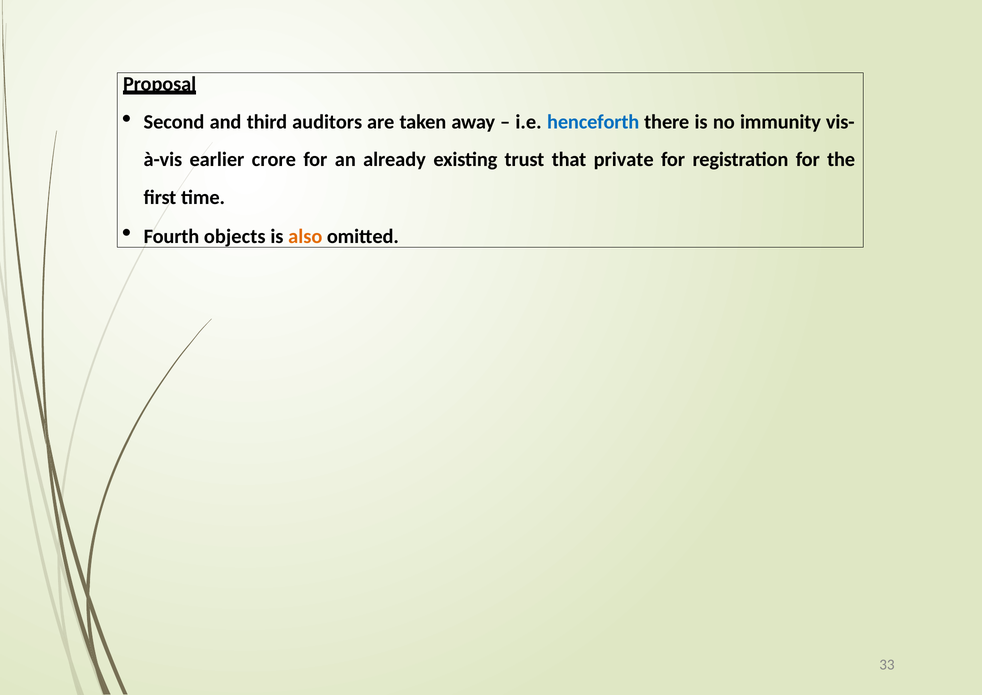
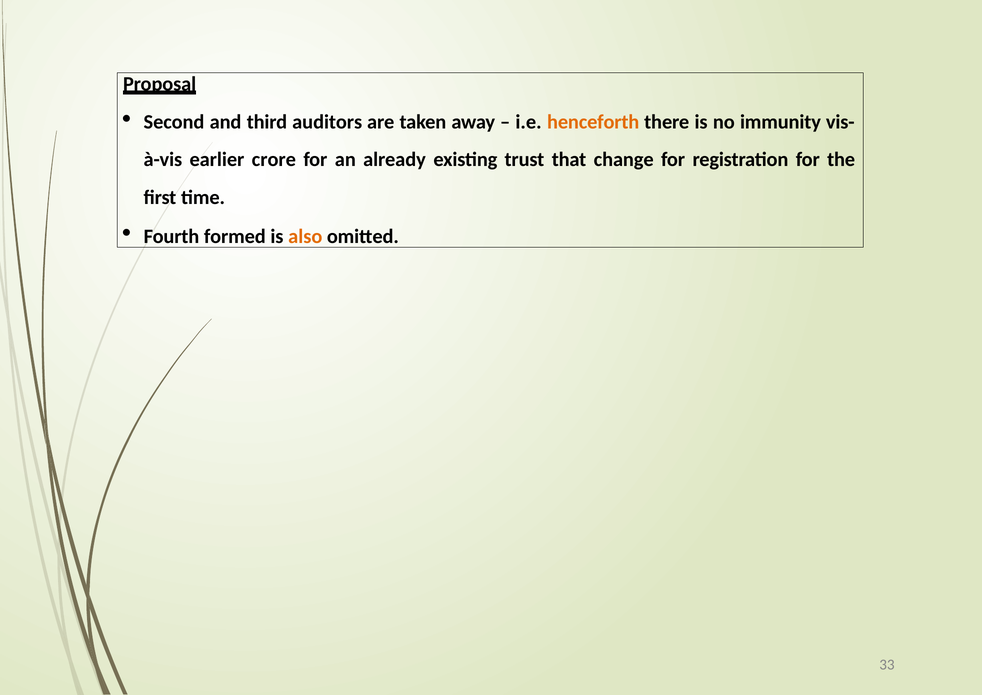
henceforth colour: blue -> orange
private: private -> change
objects: objects -> formed
